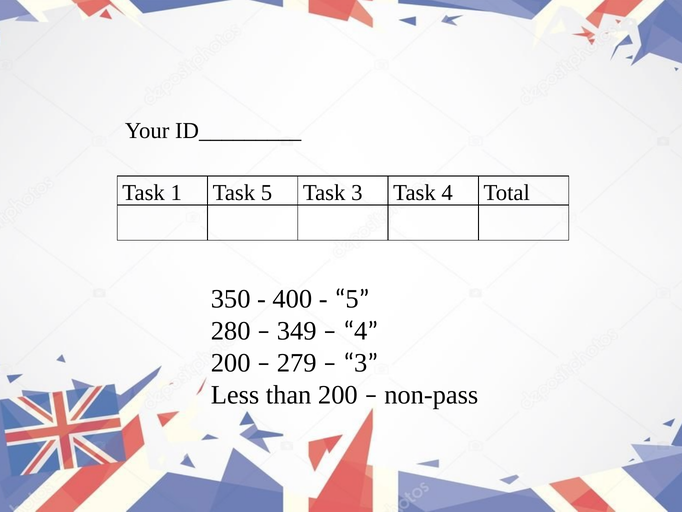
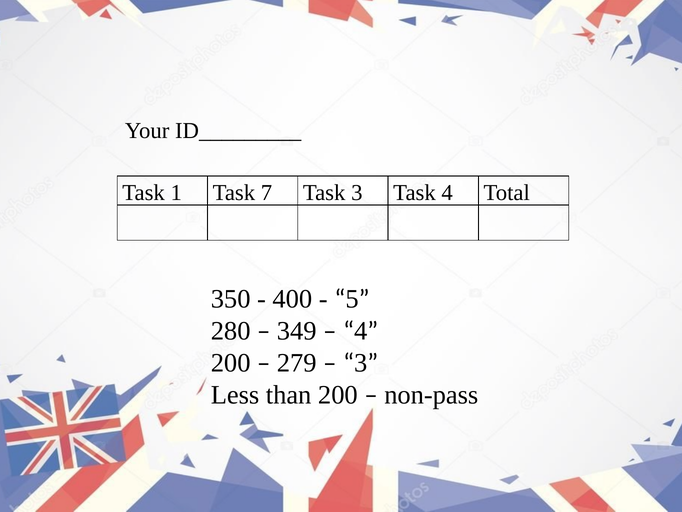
Task 5: 5 -> 7
